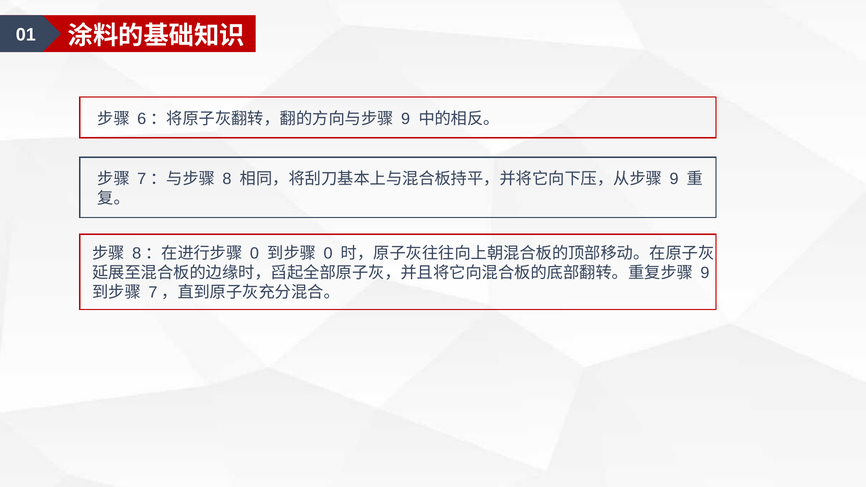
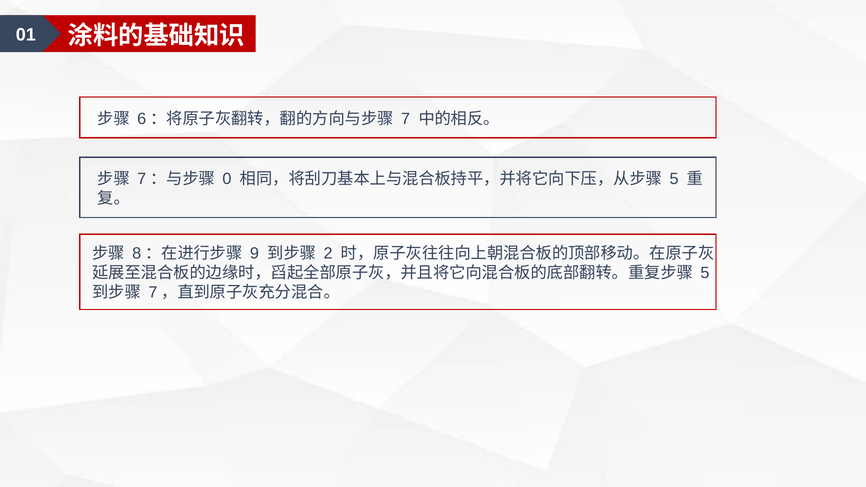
9 at (406, 119): 9 -> 7
8: 8 -> 0
9 at (674, 179): 9 -> 5
0 at (254, 254): 0 -> 9
0 at (328, 254): 0 -> 2
9 at (705, 273): 9 -> 5
